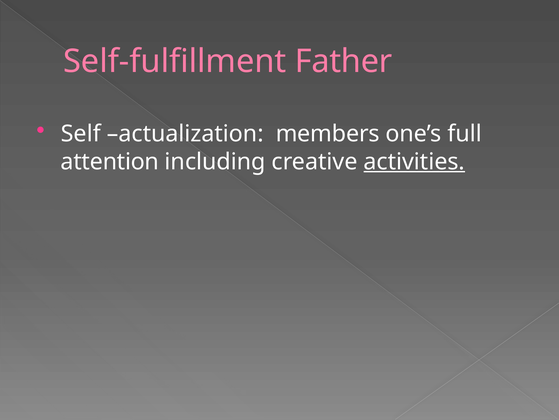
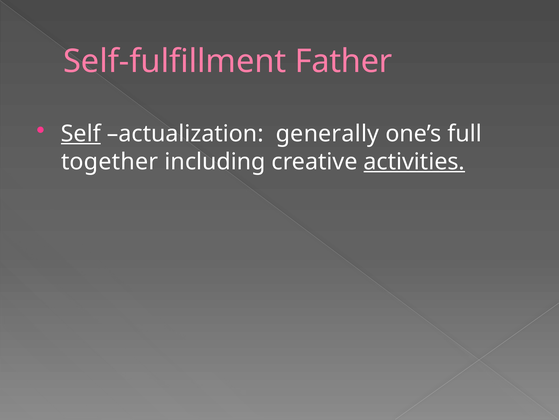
Self underline: none -> present
members: members -> generally
attention: attention -> together
